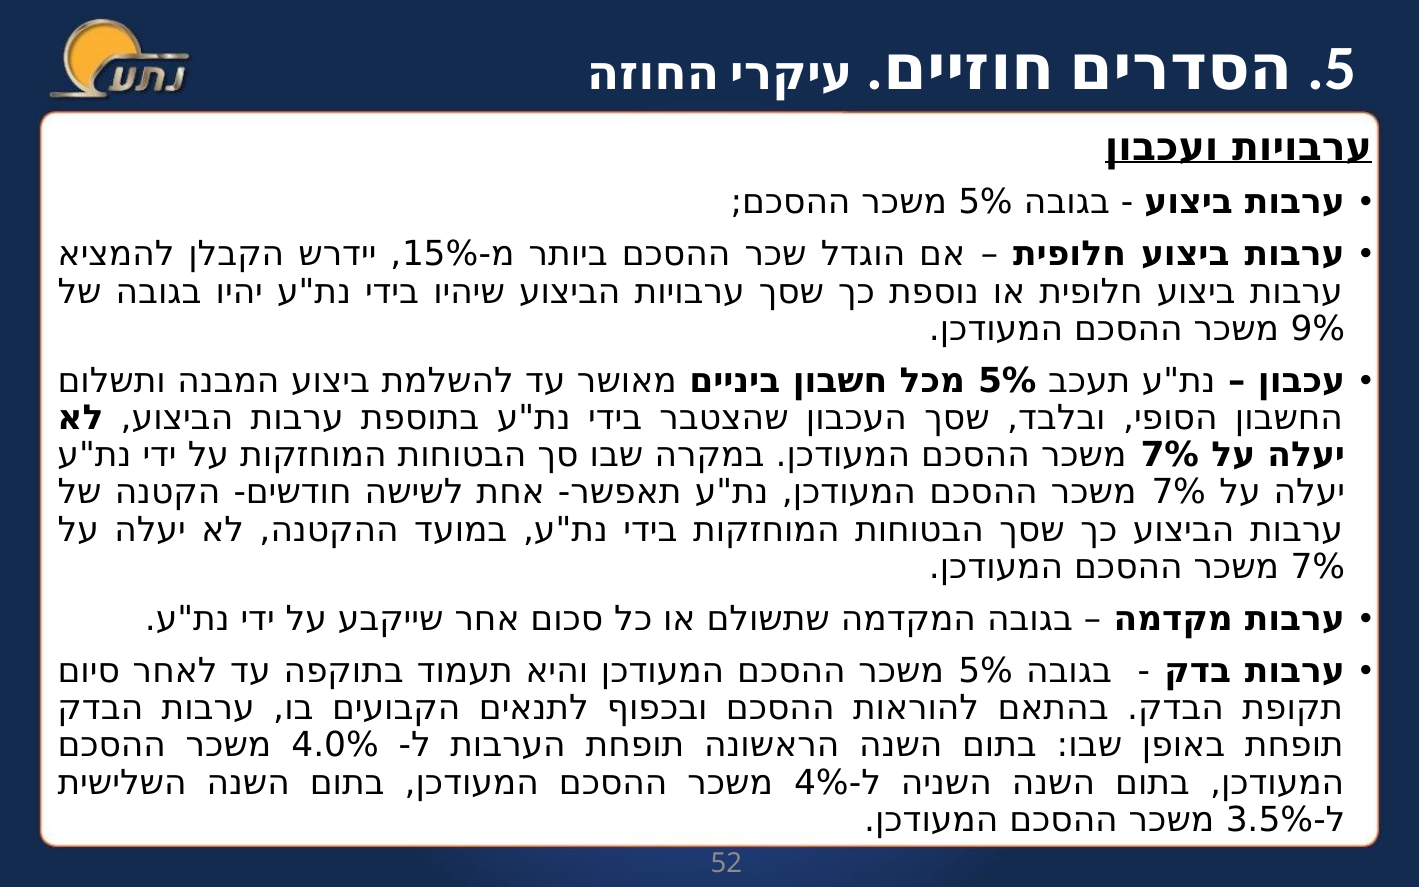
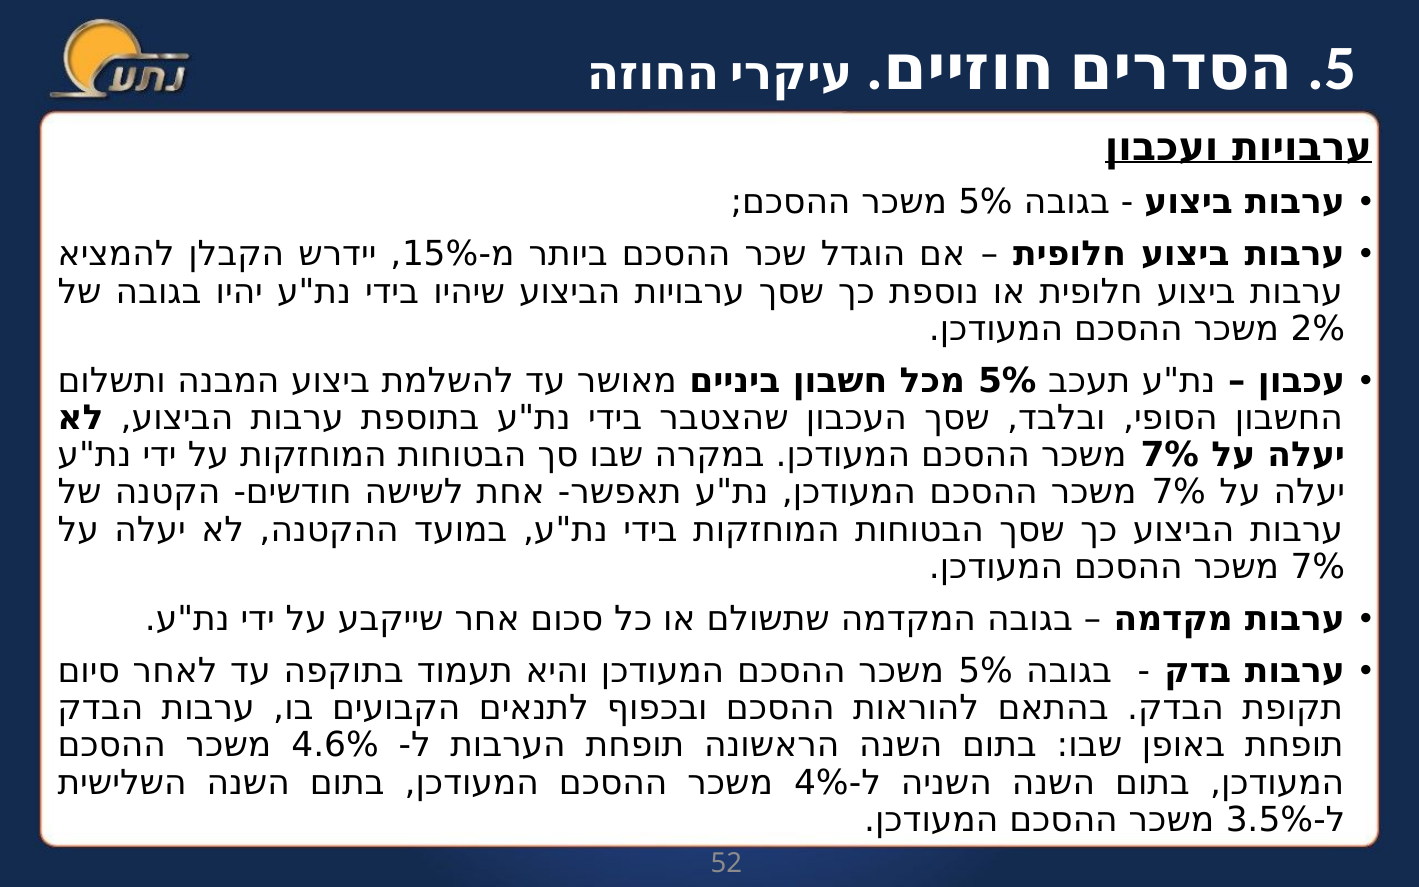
9%: 9% -> 2%
4.0%: 4.0% -> 4.6%
